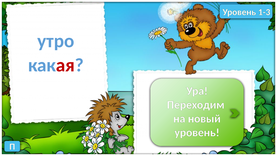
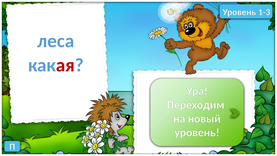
утро: утро -> леса
